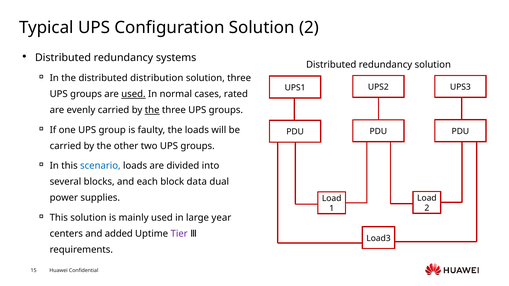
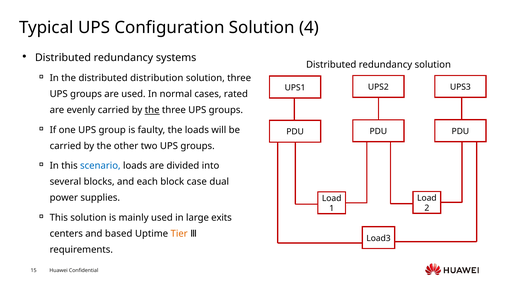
Solution 2: 2 -> 4
used at (133, 94) underline: present -> none
data: data -> case
year: year -> exits
added: added -> based
Tier colour: purple -> orange
